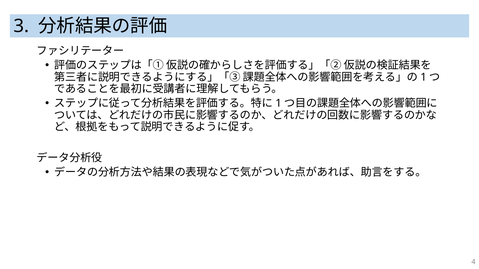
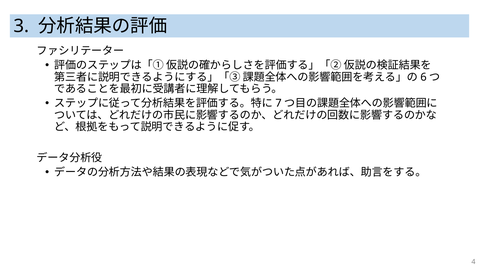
1 at (423, 77): 1 -> 6
1 at (278, 103): 1 -> 7
